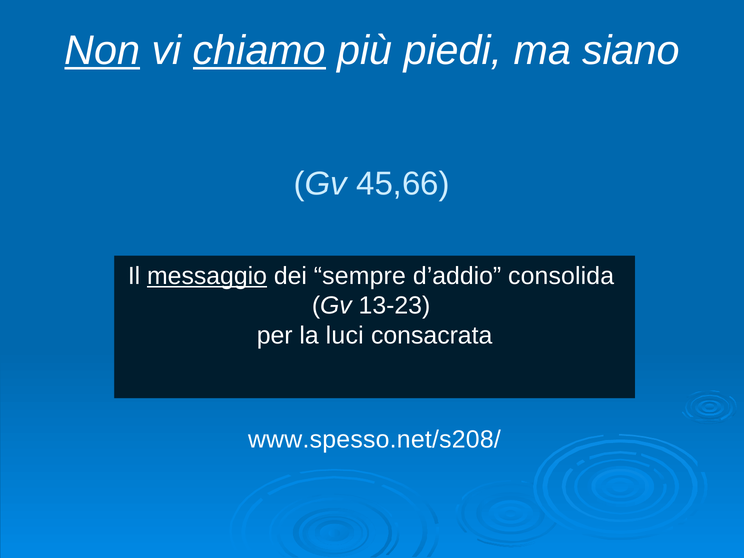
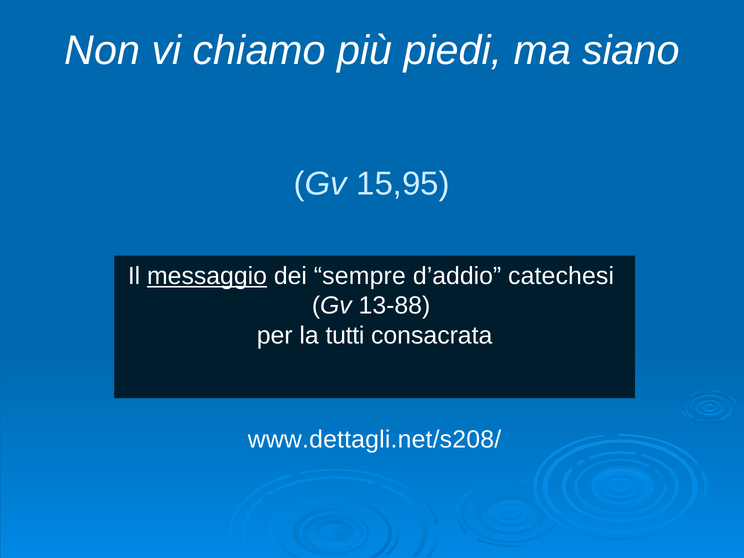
Non underline: present -> none
chiamo underline: present -> none
45,66: 45,66 -> 15,95
consolida: consolida -> catechesi
13-23: 13-23 -> 13-88
luci: luci -> tutti
www.spesso.net/s208/: www.spesso.net/s208/ -> www.dettagli.net/s208/
